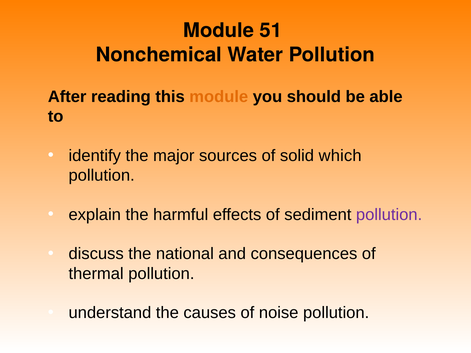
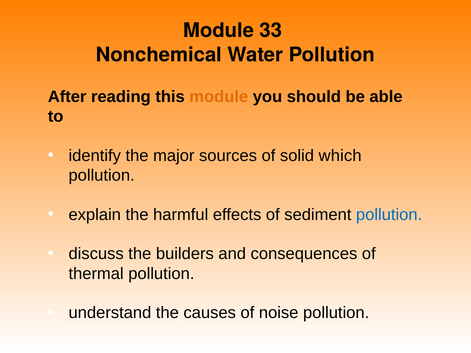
51: 51 -> 33
pollution at (389, 215) colour: purple -> blue
national: national -> builders
